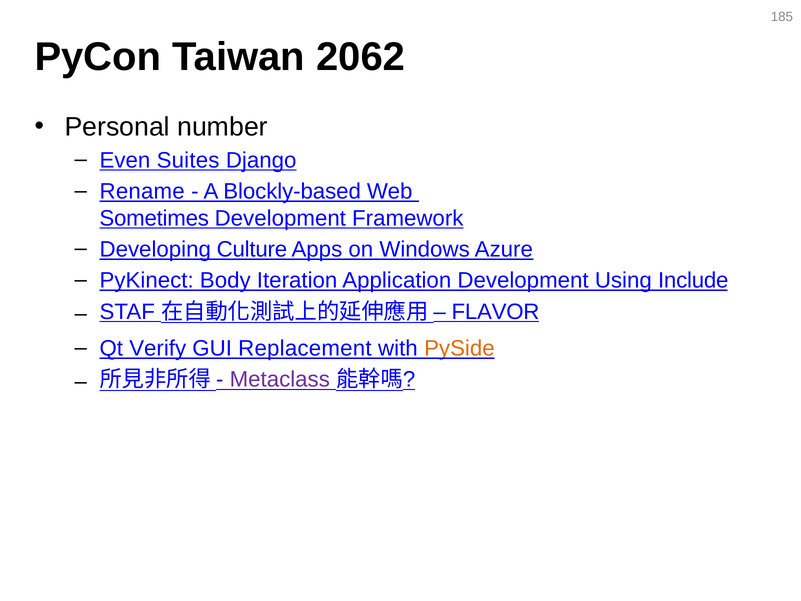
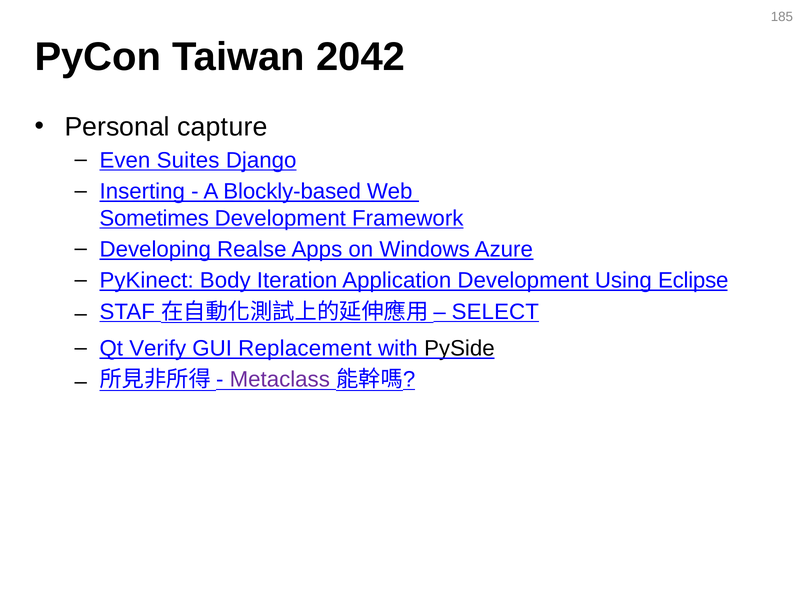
2062: 2062 -> 2042
number: number -> capture
Rename: Rename -> Inserting
Culture: Culture -> Realse
Include: Include -> Eclipse
FLAVOR: FLAVOR -> SELECT
PySide colour: orange -> black
